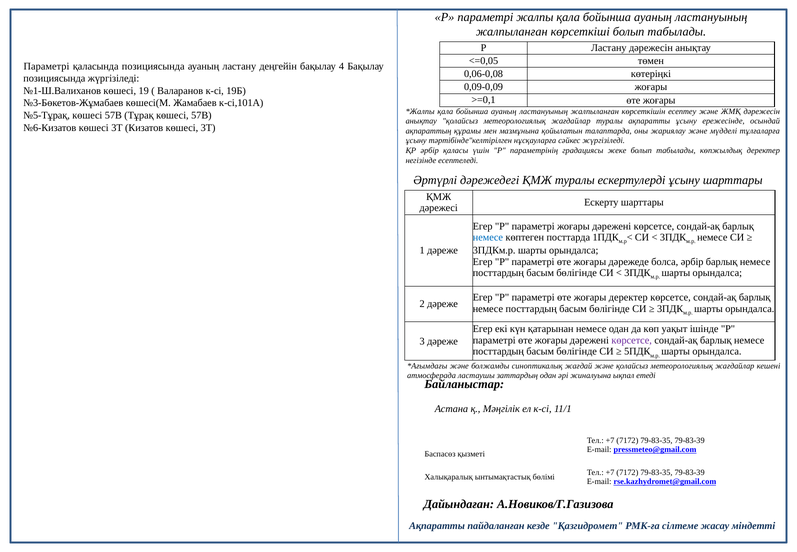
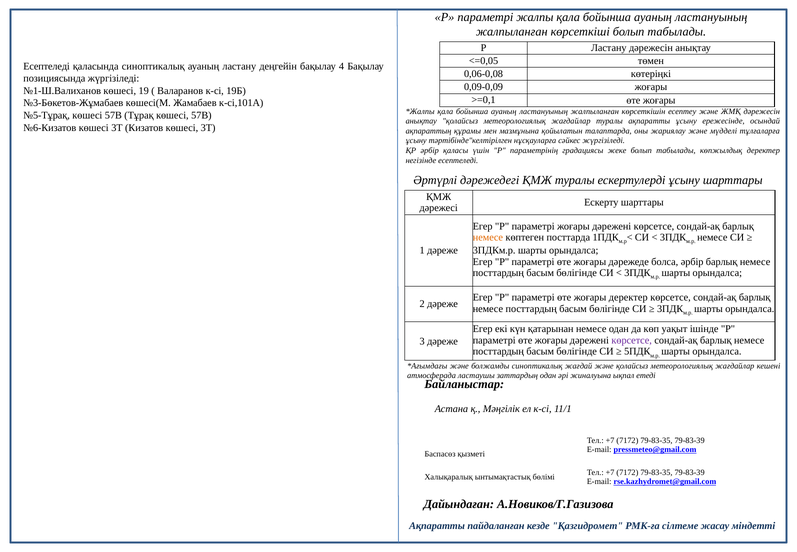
Параметрі at (46, 66): Параметрі -> Есептеледі
қаласында позициясында: позициясында -> синоптикалық
немесе at (488, 237) colour: blue -> orange
